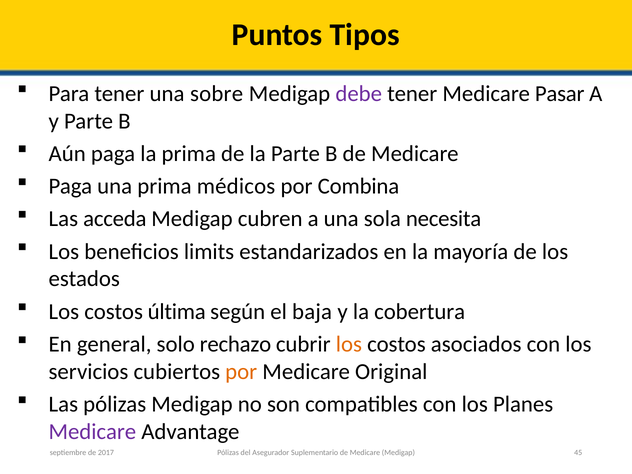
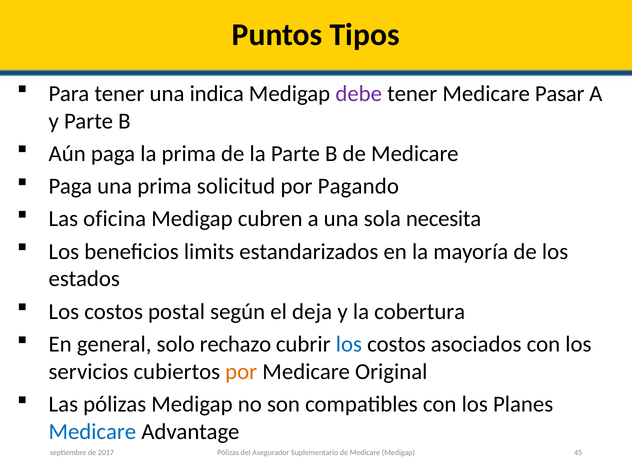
sobre: sobre -> indica
médicos: médicos -> solicitud
Combina: Combina -> Pagando
acceda: acceda -> oficina
última: última -> postal
baja: baja -> deja
los at (349, 344) colour: orange -> blue
Medicare at (92, 432) colour: purple -> blue
